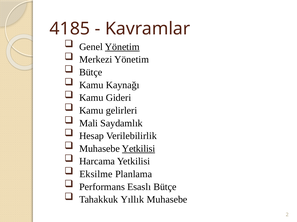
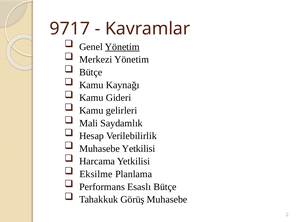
4185: 4185 -> 9717
Yetkilisi at (139, 149) underline: present -> none
Yıllık: Yıllık -> Görüş
